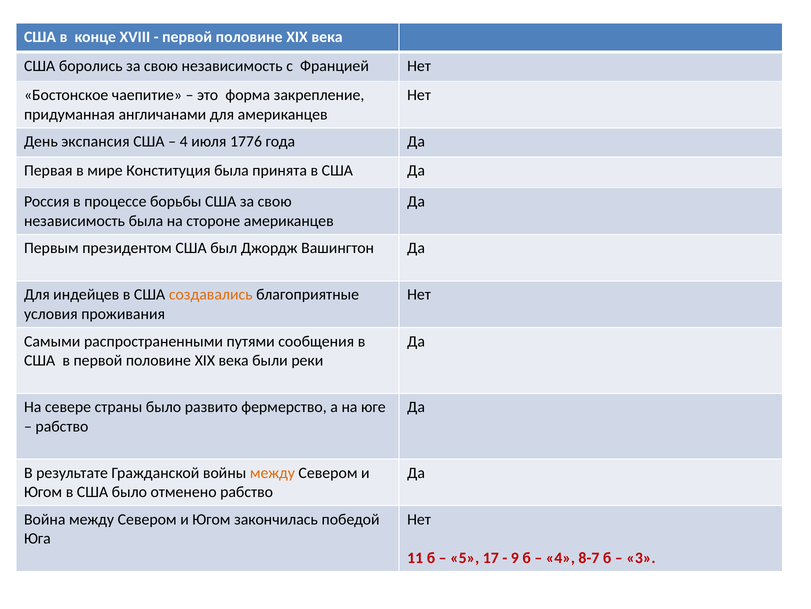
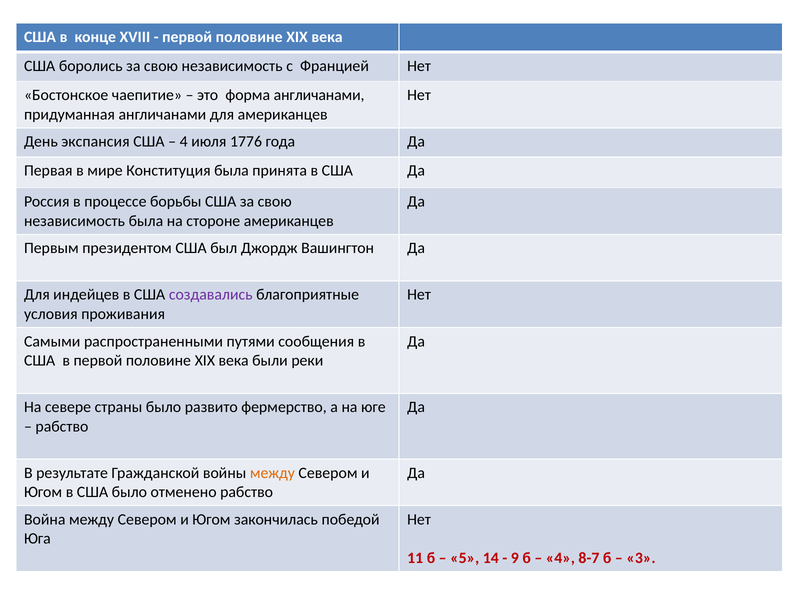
форма закрепление: закрепление -> англичанами
создавались colour: orange -> purple
17: 17 -> 14
